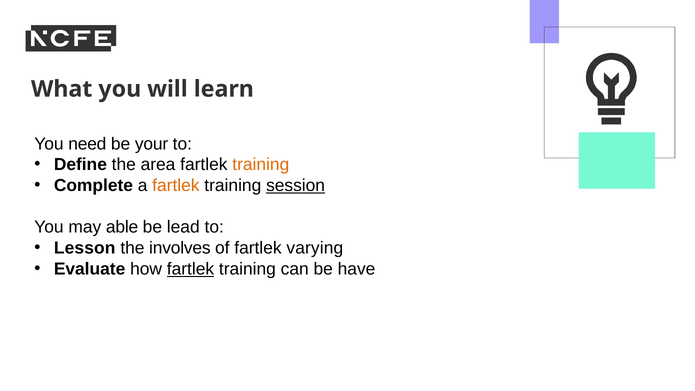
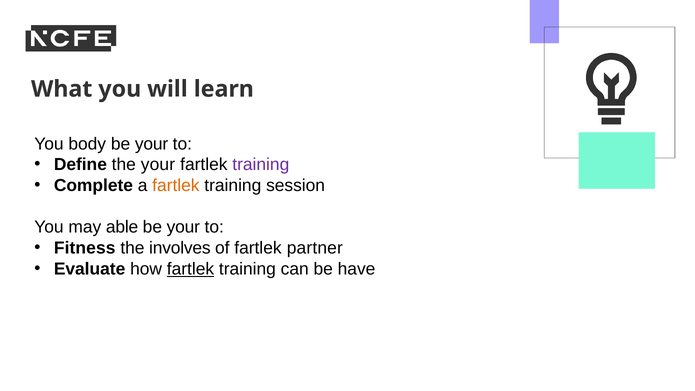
need: need -> body
the area: area -> your
training at (261, 165) colour: orange -> purple
session underline: present -> none
lead at (183, 227): lead -> your
Lesson: Lesson -> Fitness
varying: varying -> partner
